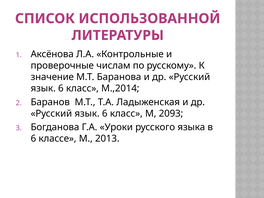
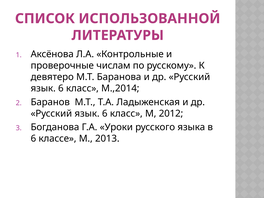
значение: значение -> девятеро
2093: 2093 -> 2012
